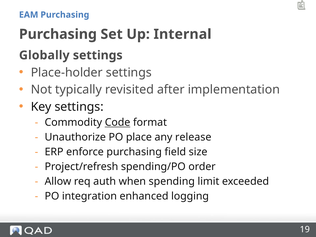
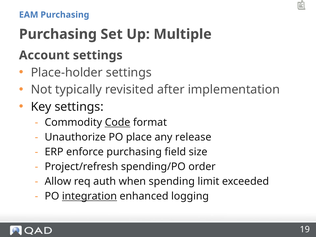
Internal: Internal -> Multiple
Globally: Globally -> Account
integration underline: none -> present
